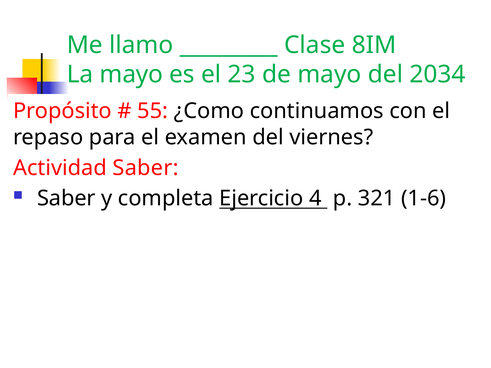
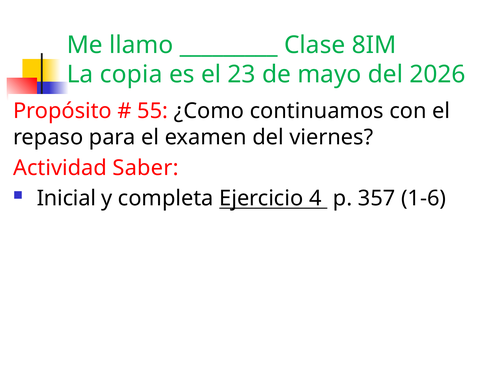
La mayo: mayo -> copia
2034: 2034 -> 2026
Saber at (66, 198): Saber -> Inicial
321: 321 -> 357
